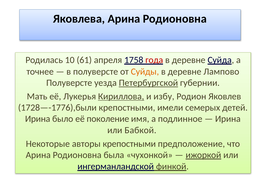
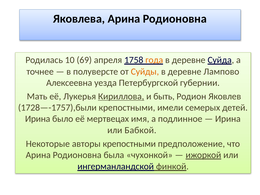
61: 61 -> 69
года colour: red -> orange
Полуверсте at (69, 83): Полуверсте -> Алексеевна
Петербургской underline: present -> none
избу: избу -> быть
1728—-1776),были: 1728—-1776),были -> 1728—-1757),были
поколение: поколение -> мертвецах
